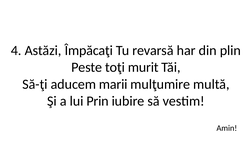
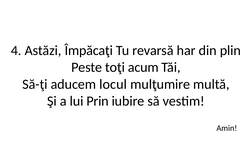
murit: murit -> acum
marii: marii -> locul
